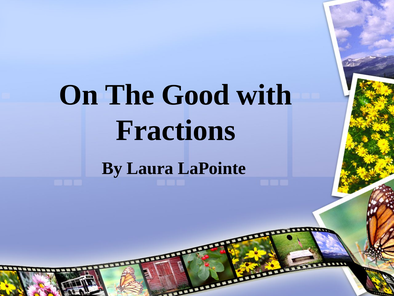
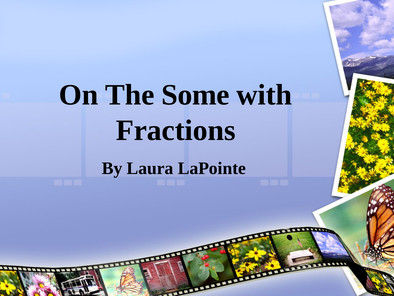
Good: Good -> Some
